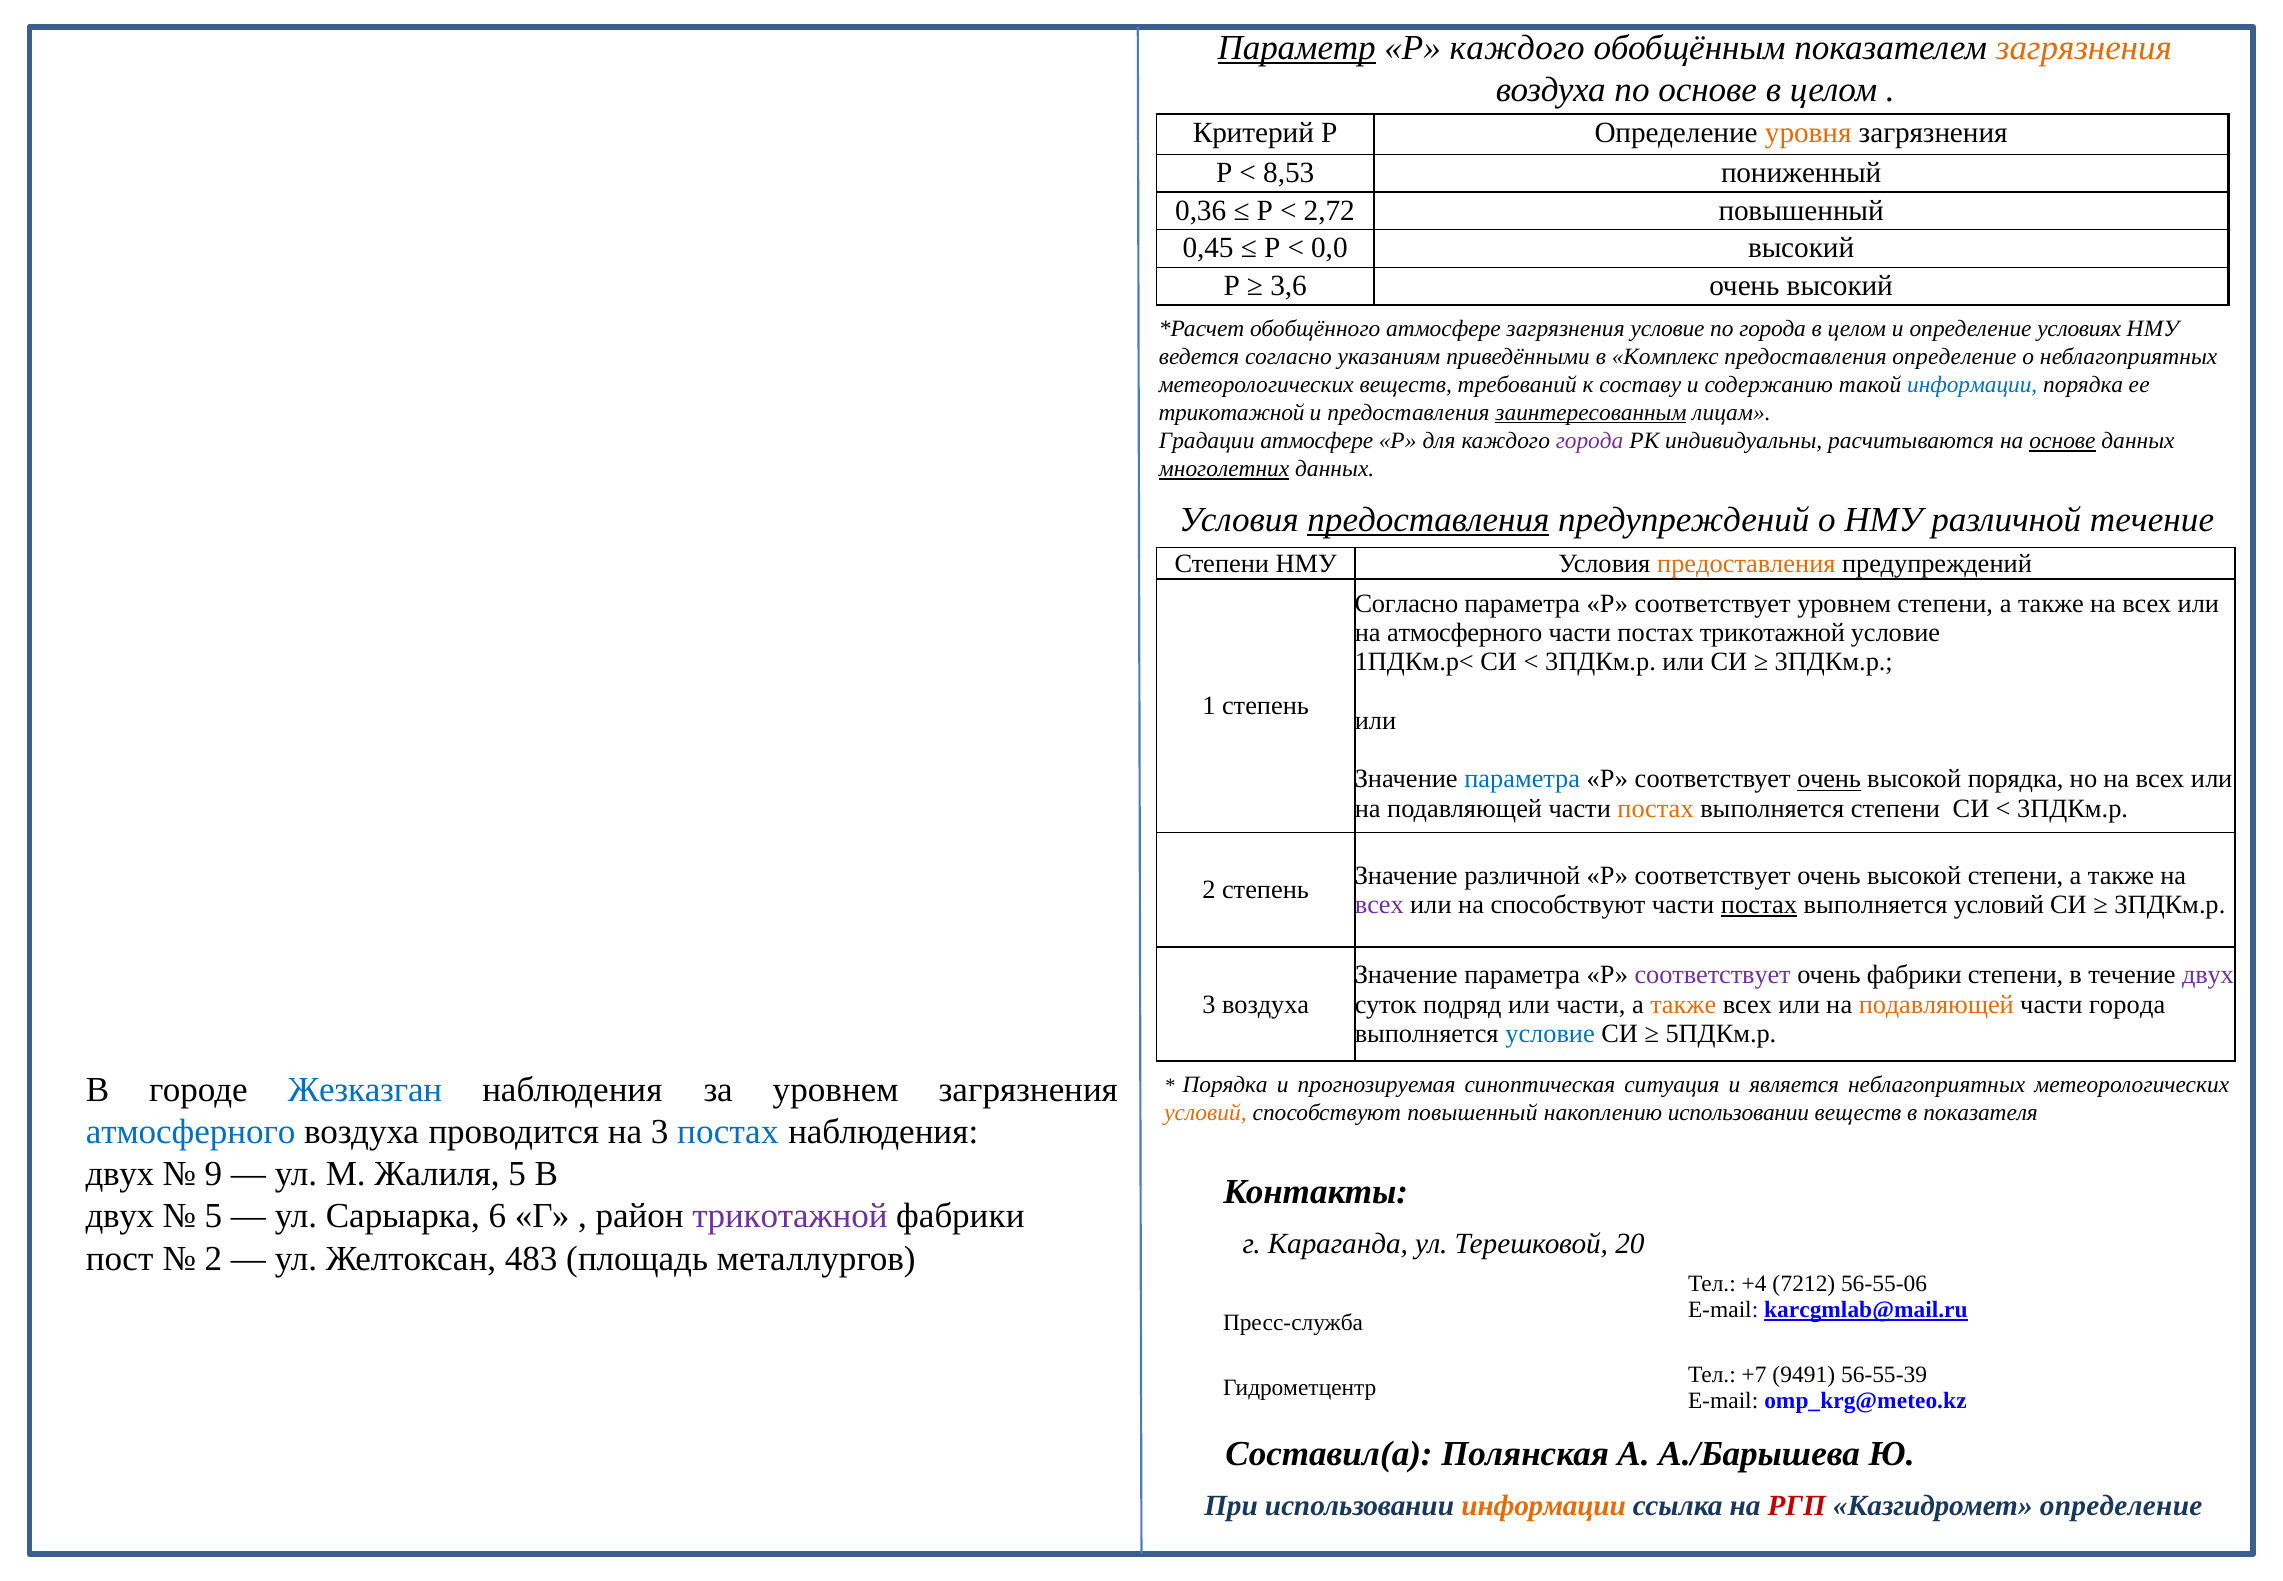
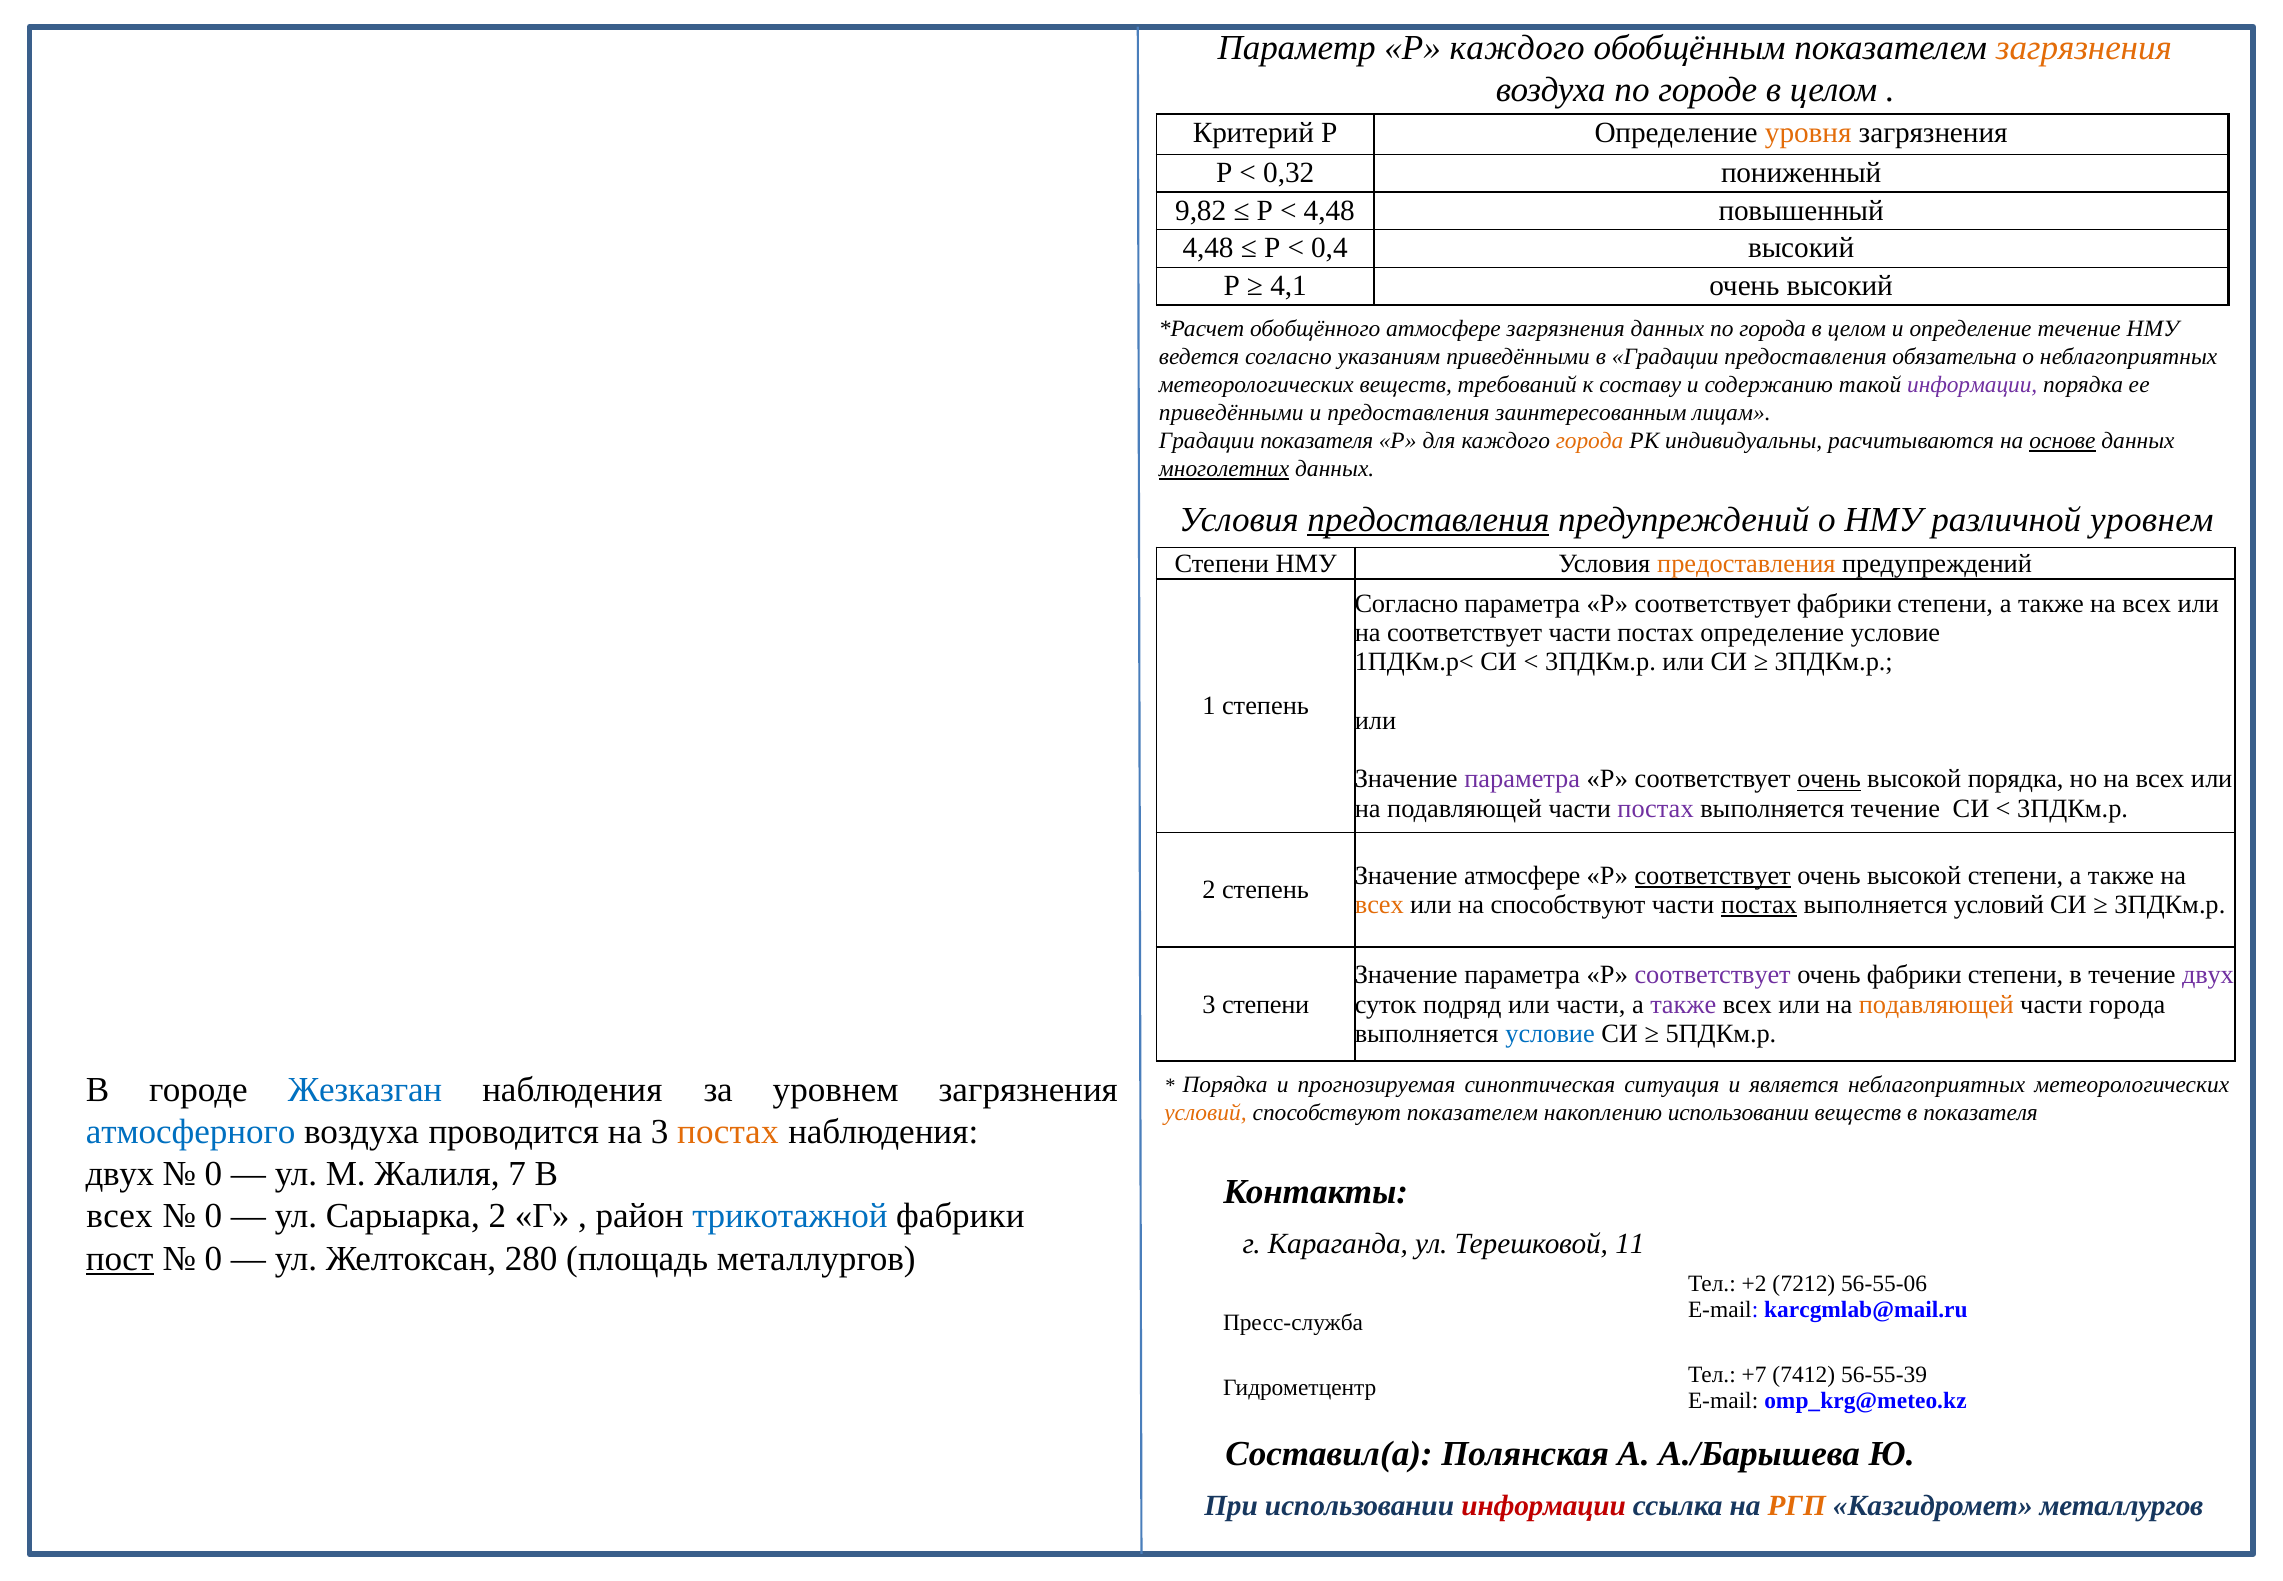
Параметр underline: present -> none
по основе: основе -> городе
8,53: 8,53 -> 0,32
0,36: 0,36 -> 9,82
2,72 at (1329, 210): 2,72 -> 4,48
0,45 at (1208, 248): 0,45 -> 4,48
0,0: 0,0 -> 0,4
3,6: 3,6 -> 4,1
загрязнения условие: условие -> данных
определение условиях: условиях -> течение
в Комплекс: Комплекс -> Градации
предоставления определение: определение -> обязательна
информации at (1972, 385) colour: blue -> purple
трикотажной at (1231, 413): трикотажной -> приведёнными
заинтересованным underline: present -> none
Градации атмосфере: атмосфере -> показателя
города at (1590, 441) colour: purple -> orange
различной течение: течение -> уровнем
соответствует уровнем: уровнем -> фабрики
на атмосферного: атмосферного -> соответствует
постах трикотажной: трикотажной -> определение
параметра at (1522, 779) colour: blue -> purple
постах at (1656, 808) colour: orange -> purple
выполняется степени: степени -> течение
Значение различной: различной -> атмосфере
соответствует at (1713, 875) underline: none -> present
всех at (1379, 904) colour: purple -> orange
3 воздуха: воздуха -> степени
также at (1683, 1004) colour: orange -> purple
способствуют повышенный: повышенный -> показателем
постах at (728, 1132) colour: blue -> orange
9 at (213, 1174): 9 -> 0
Жалиля 5: 5 -> 7
двух at (120, 1216): двух -> всех
5 at (213, 1216): 5 -> 0
Сарыарка 6: 6 -> 2
трикотажной at (790, 1216) colour: purple -> blue
20: 20 -> 11
пост underline: none -> present
2 at (213, 1258): 2 -> 0
483: 483 -> 280
+4: +4 -> +2
karcgmlab@mail.ru underline: present -> none
9491: 9491 -> 7412
информации at (1544, 1505) colour: orange -> red
РГП colour: red -> orange
Казгидромет определение: определение -> металлургов
